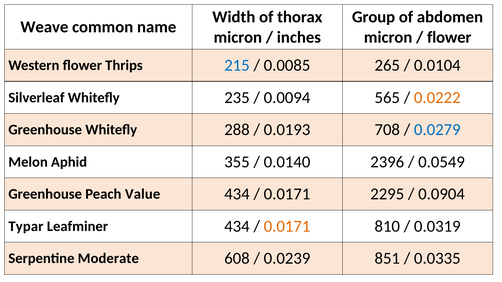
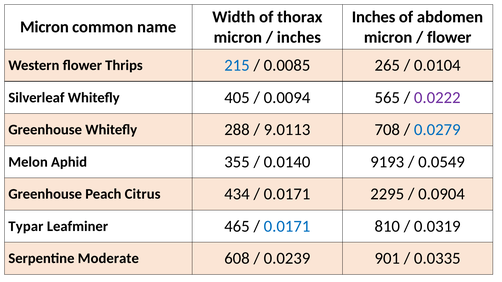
Group at (374, 17): Group -> Inches
Weave at (44, 27): Weave -> Micron
235: 235 -> 405
0.0222 colour: orange -> purple
0.0193: 0.0193 -> 9.0113
2396: 2396 -> 9193
Value: Value -> Citrus
Leafminer 434: 434 -> 465
0.0171 at (287, 227) colour: orange -> blue
851: 851 -> 901
